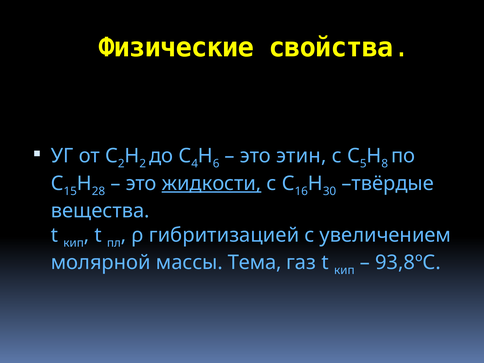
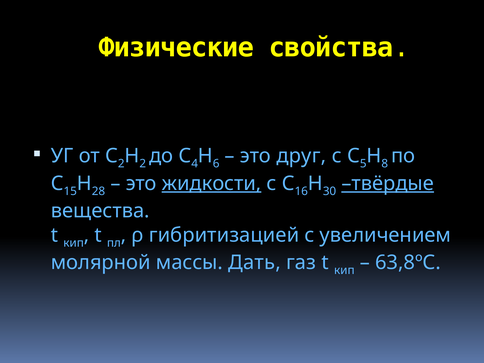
этин: этин -> друг
твёрдые underline: none -> present
Тема: Тема -> Дать
93,8ºС: 93,8ºС -> 63,8ºС
